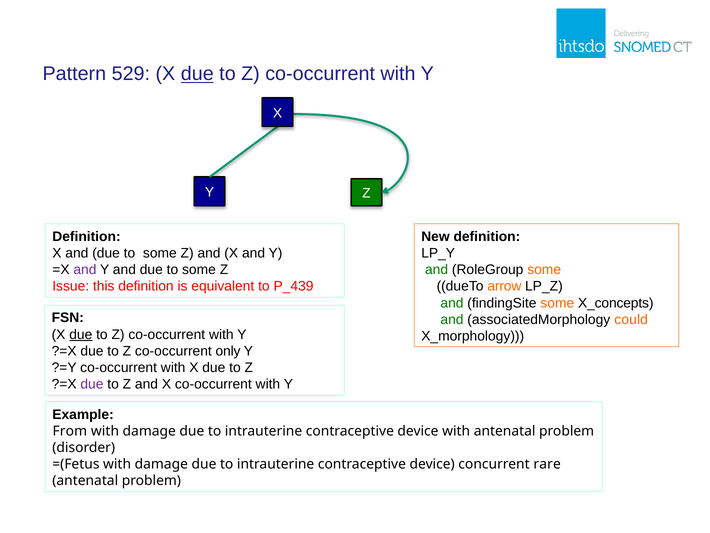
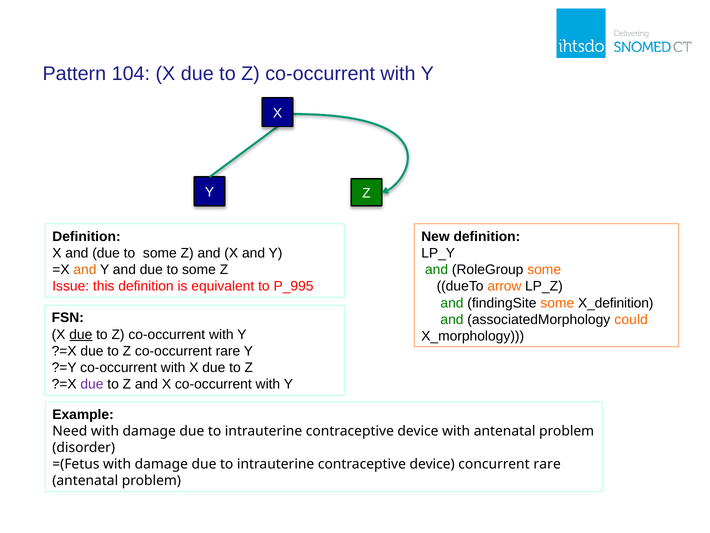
529: 529 -> 104
due at (197, 74) underline: present -> none
and at (85, 269) colour: purple -> orange
P_439: P_439 -> P_995
X_concepts: X_concepts -> X_definition
co-occurrent only: only -> rare
From: From -> Need
